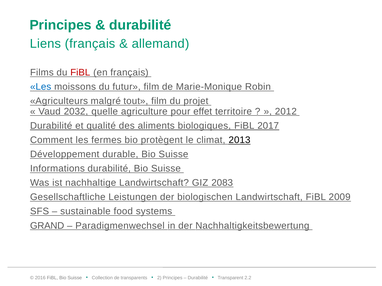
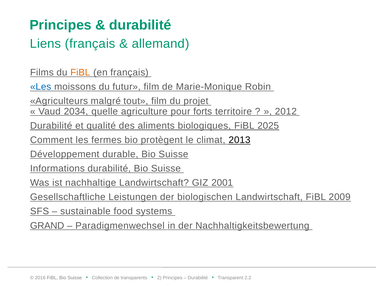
FiBL at (80, 73) colour: red -> orange
2032: 2032 -> 2034
effet: effet -> forts
2017: 2017 -> 2025
2083: 2083 -> 2001
